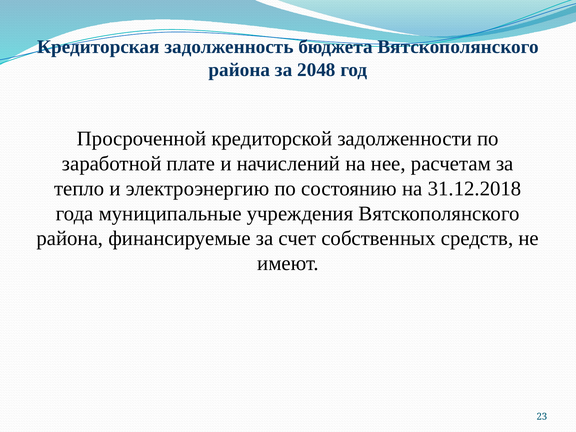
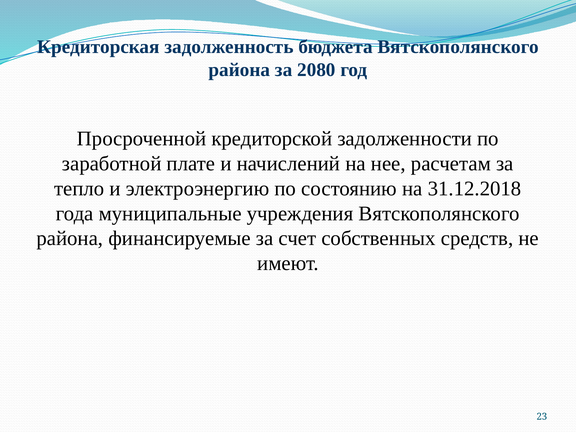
2048: 2048 -> 2080
